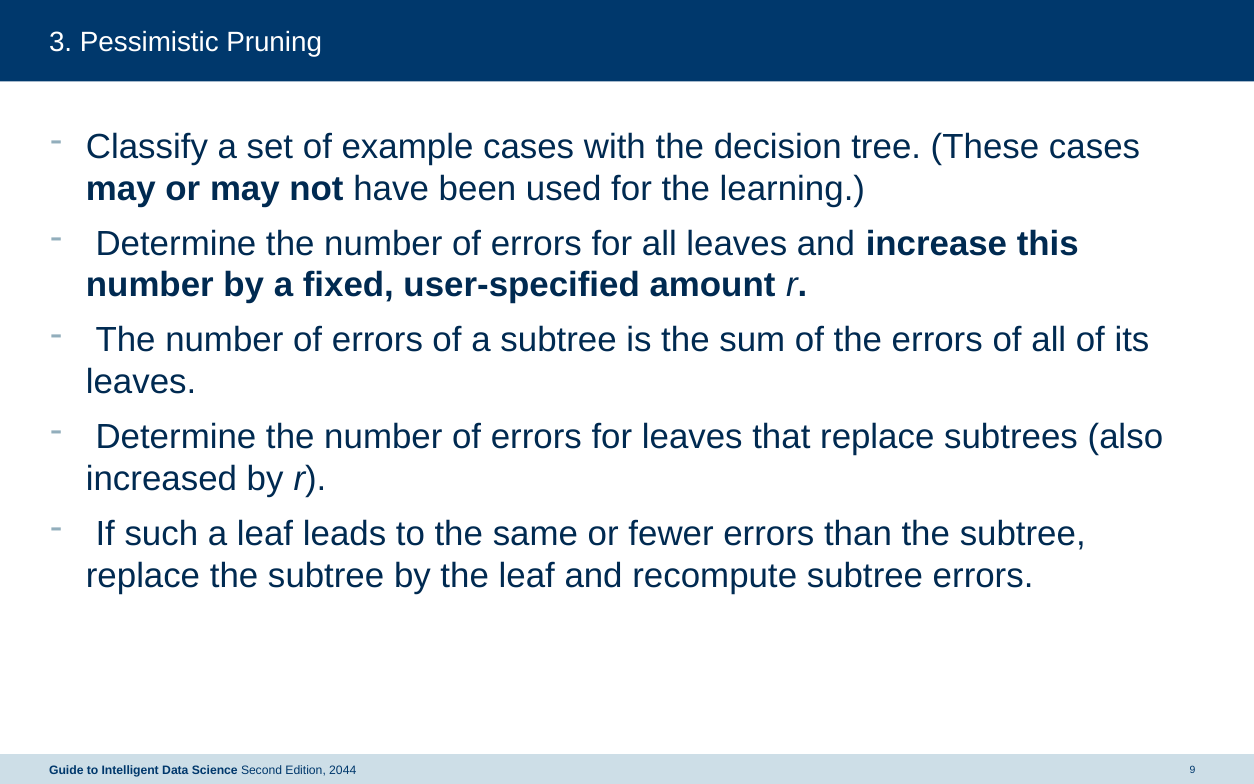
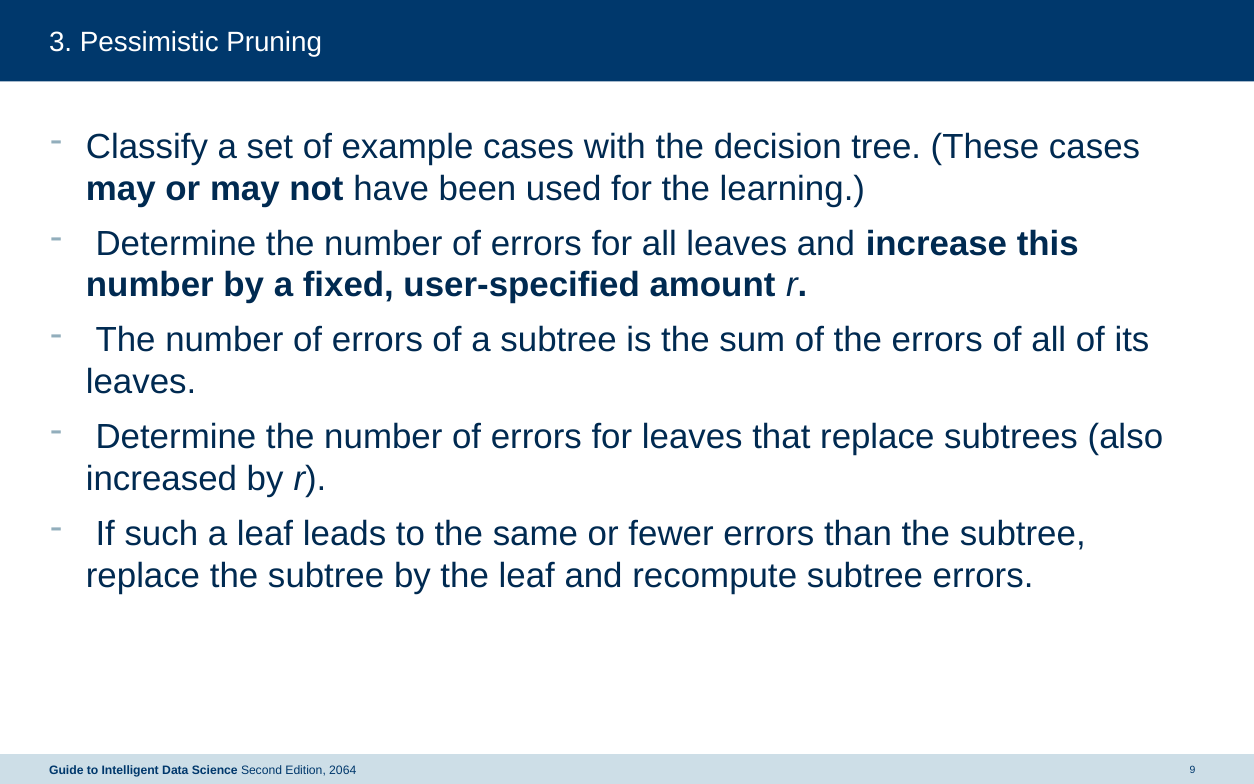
2044: 2044 -> 2064
